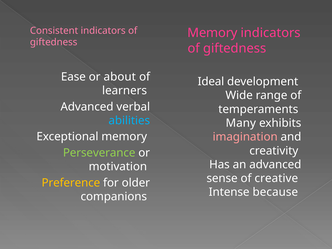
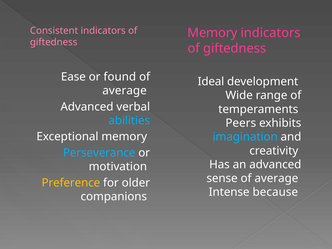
about: about -> found
learners at (125, 91): learners -> average
Many: Many -> Peers
imagination colour: pink -> light blue
Perseverance colour: light green -> light blue
sense of creative: creative -> average
